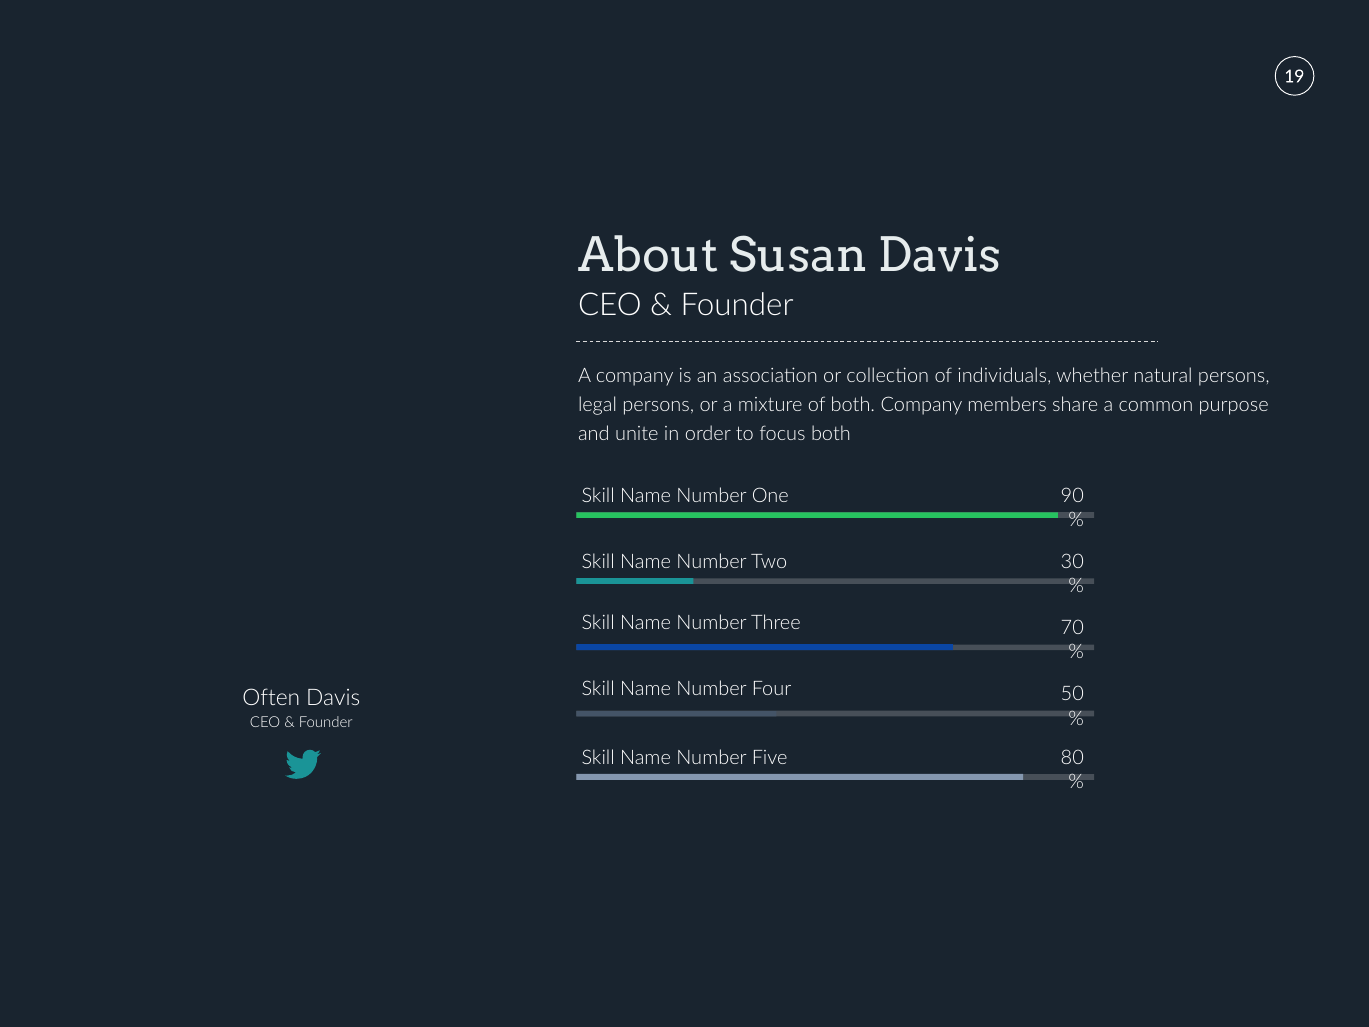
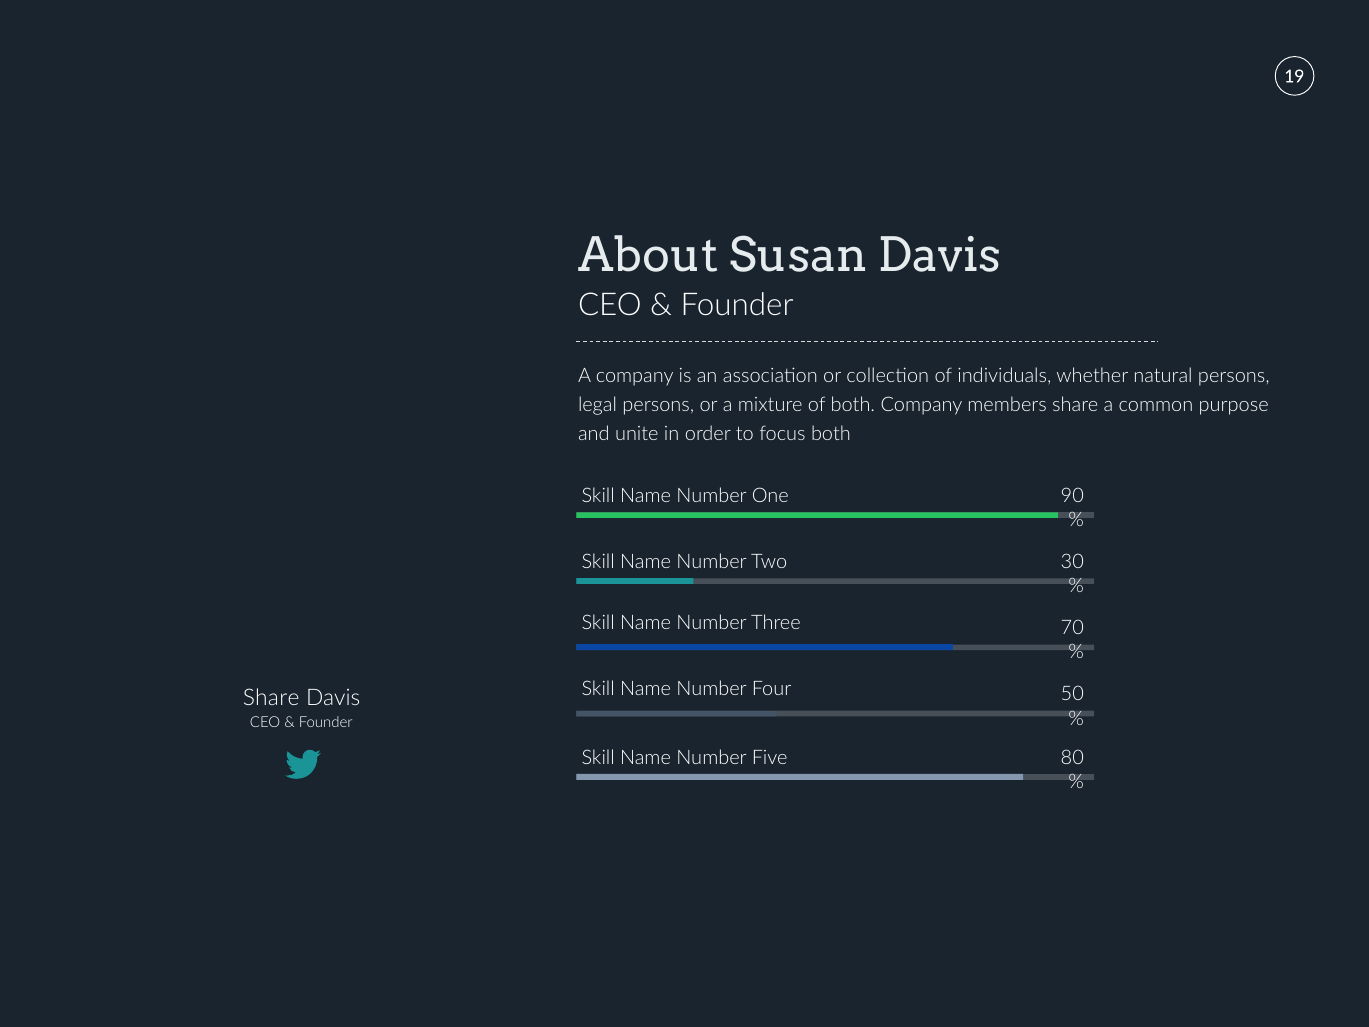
Often at (271, 698): Often -> Share
